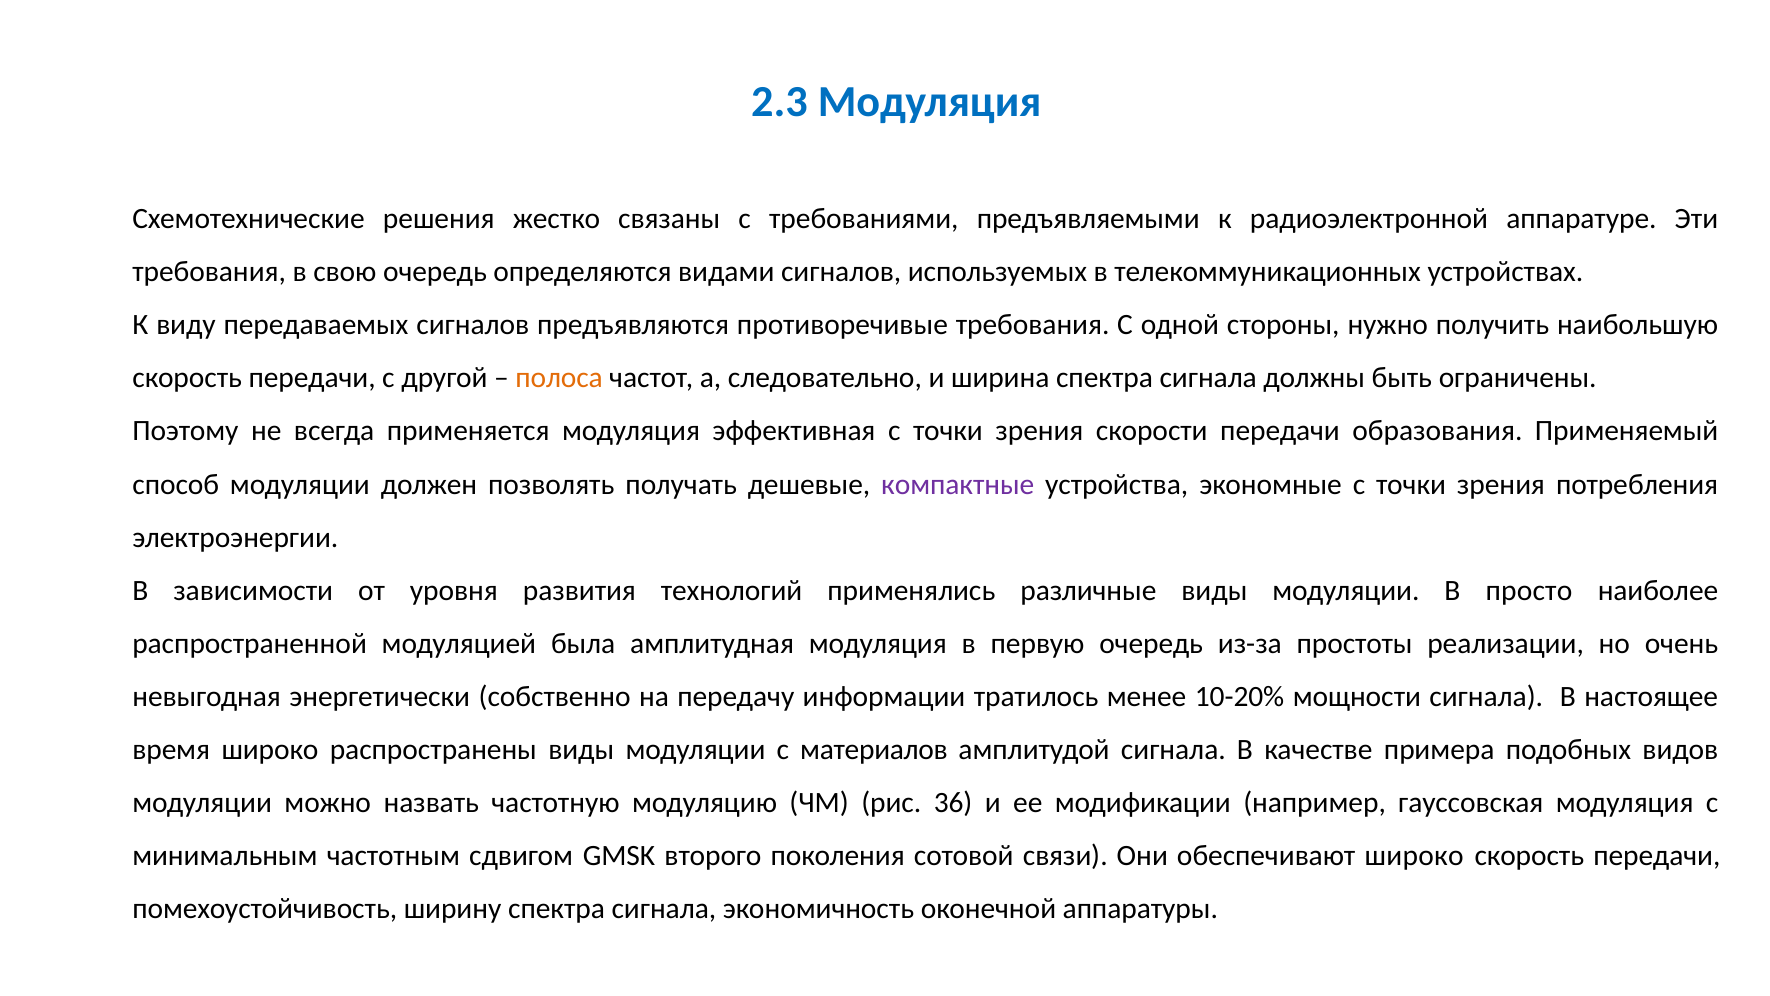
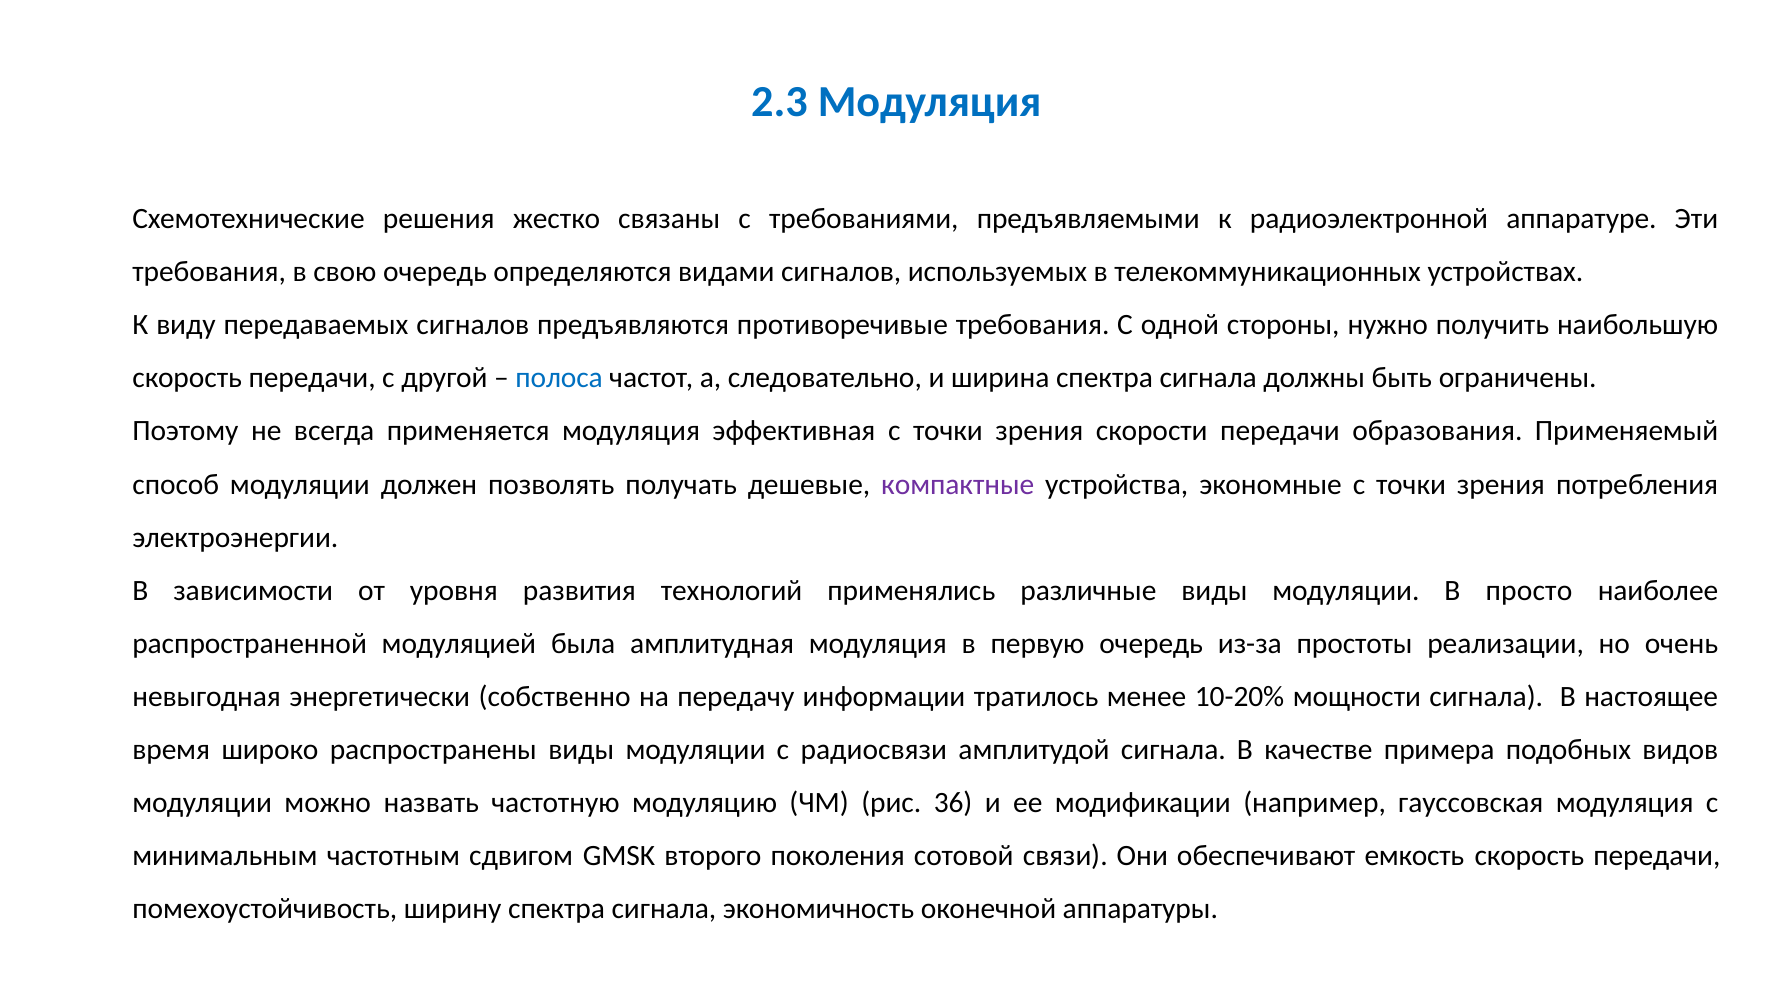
полоса colour: orange -> blue
материалов: материалов -> радиосвязи
обеспечивают широко: широко -> емкость
